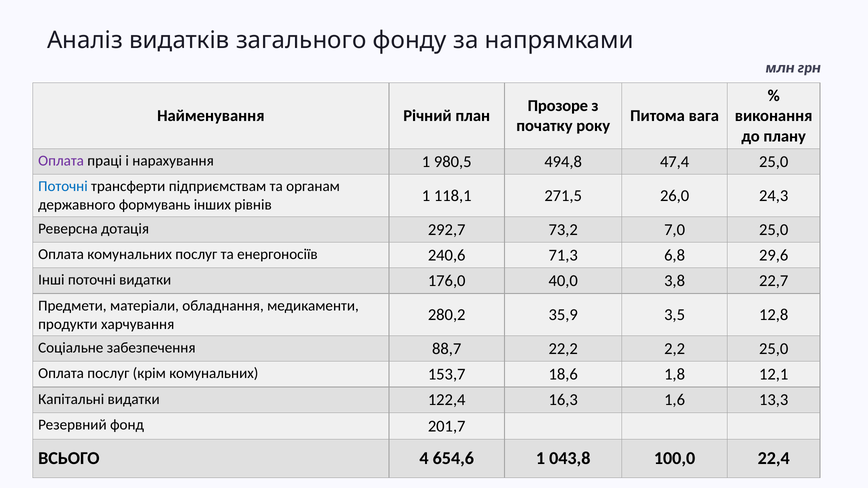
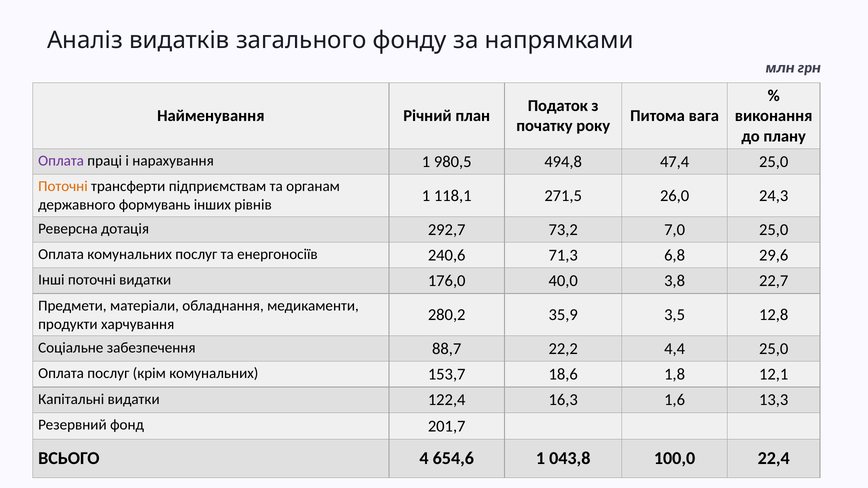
Прозоре: Прозоре -> Податок
Поточні at (63, 187) colour: blue -> orange
2,2: 2,2 -> 4,4
